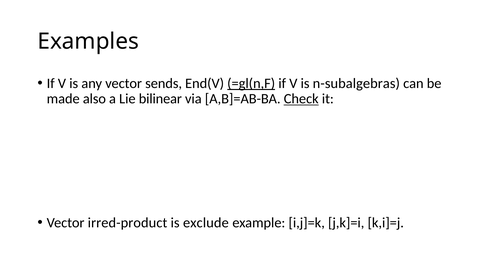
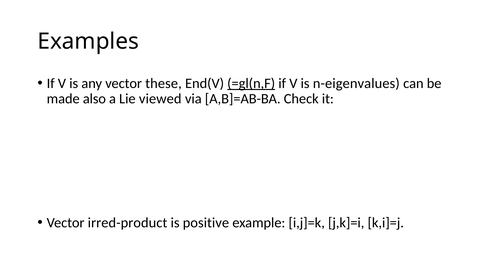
sends: sends -> these
n-subalgebras: n-subalgebras -> n-eigenvalues
bilinear: bilinear -> viewed
Check underline: present -> none
exclude: exclude -> positive
